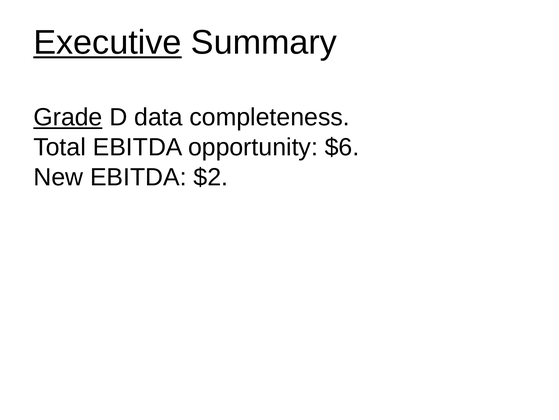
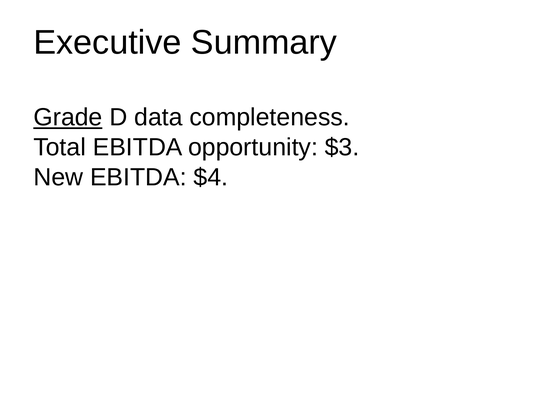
Executive underline: present -> none
$6: $6 -> $3
$2: $2 -> $4
